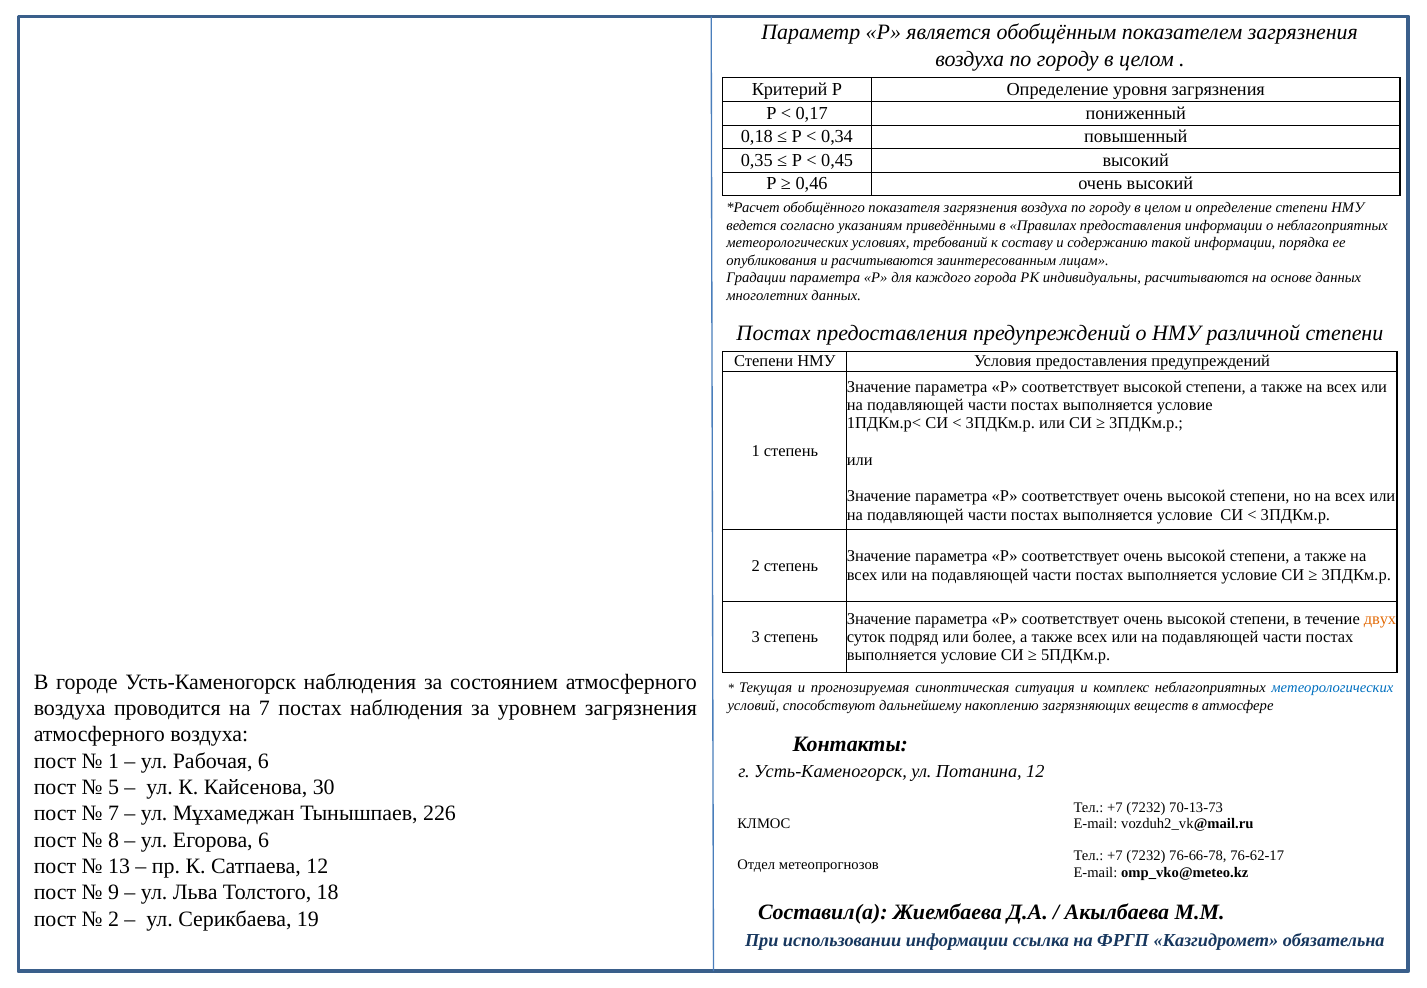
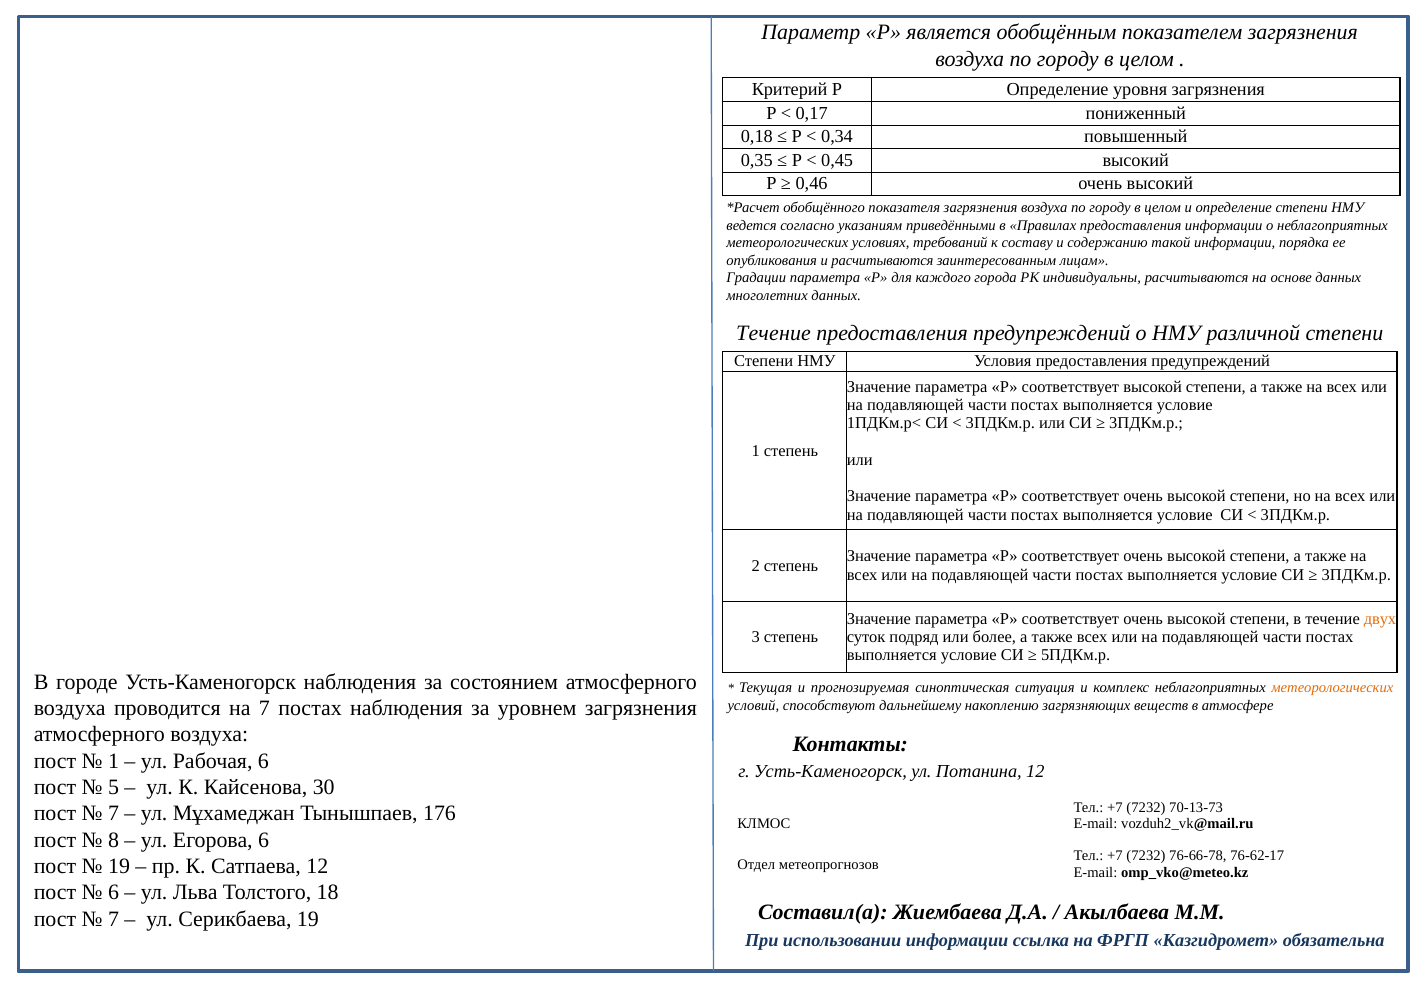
Постах at (774, 333): Постах -> Течение
метеорологических at (1332, 688) colour: blue -> orange
226: 226 -> 176
13 at (119, 866): 13 -> 19
9 at (114, 893): 9 -> 6
2 at (114, 919): 2 -> 7
